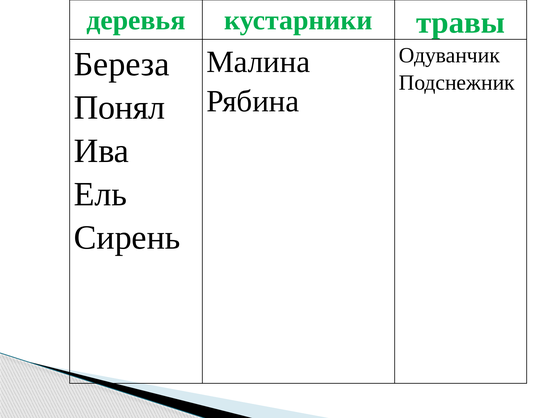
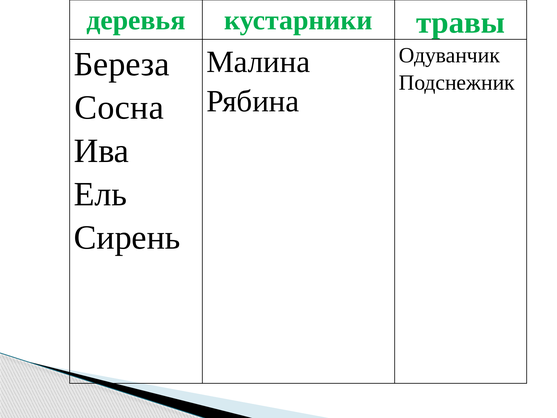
Понял: Понял -> Сосна
